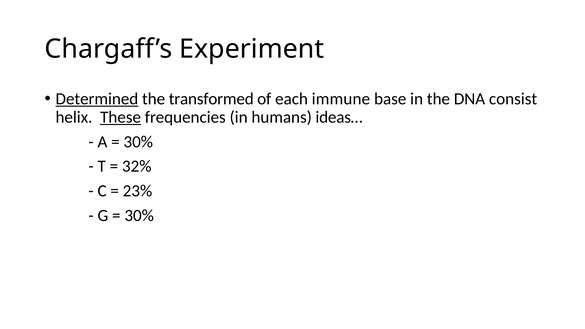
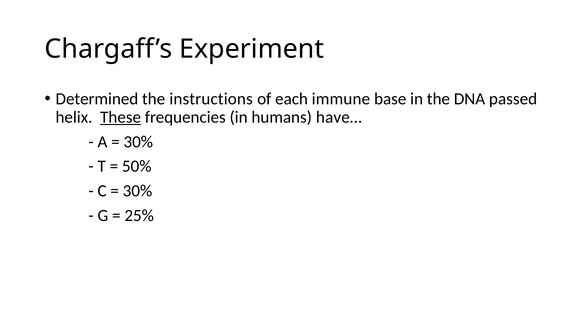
Determined underline: present -> none
transformed: transformed -> instructions
consist: consist -> passed
ideas…: ideas… -> have…
32%: 32% -> 50%
23% at (137, 191): 23% -> 30%
30% at (139, 215): 30% -> 25%
